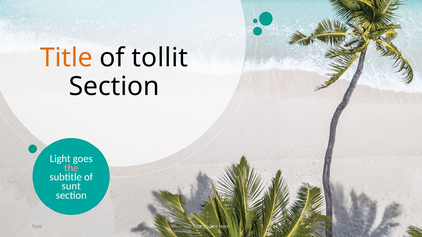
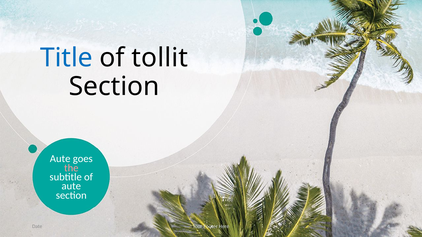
Title colour: orange -> blue
Light at (60, 159): Light -> Aute
sunt at (71, 186): sunt -> aute
